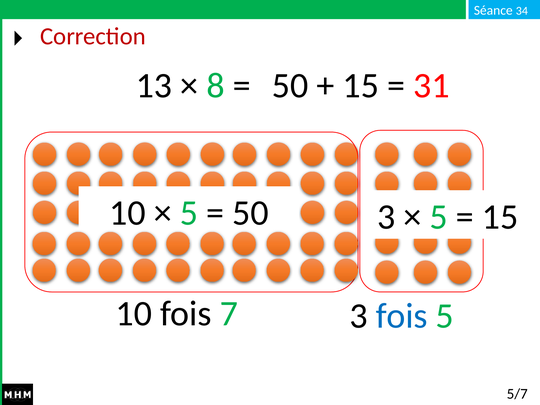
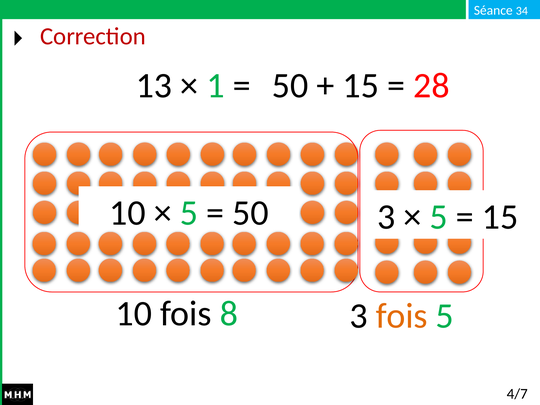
8: 8 -> 1
31: 31 -> 28
7: 7 -> 8
fois at (402, 316) colour: blue -> orange
5/7: 5/7 -> 4/7
